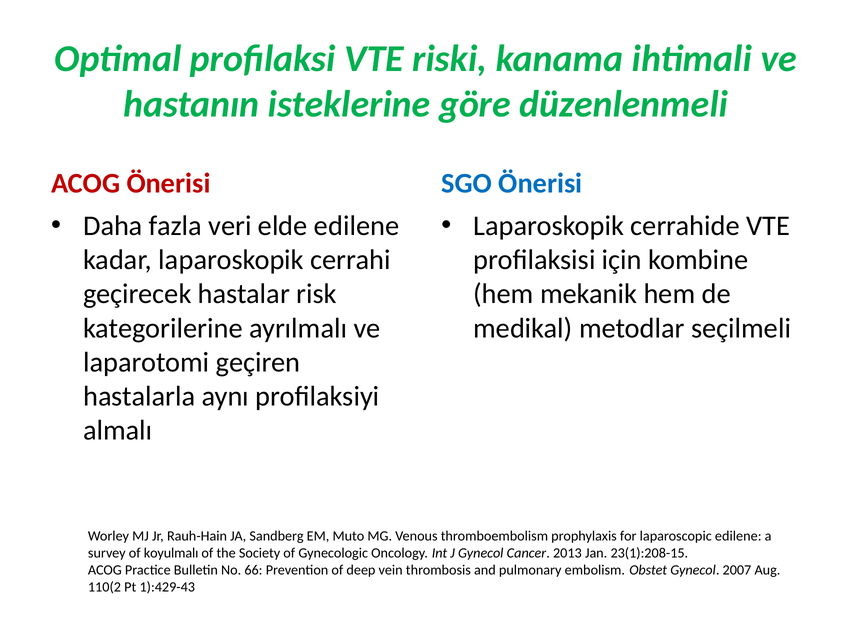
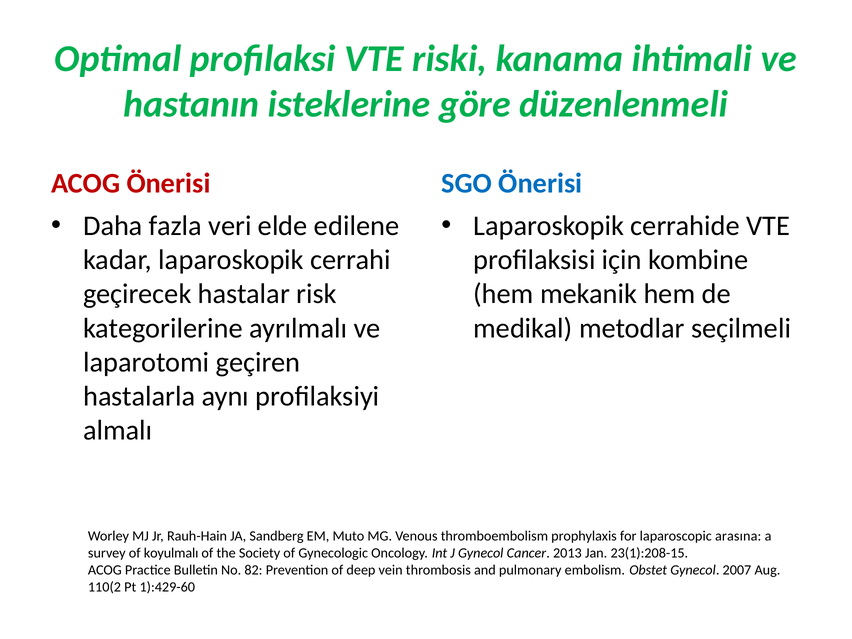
laparoscopic edilene: edilene -> arasına
66: 66 -> 82
1):429-43: 1):429-43 -> 1):429-60
